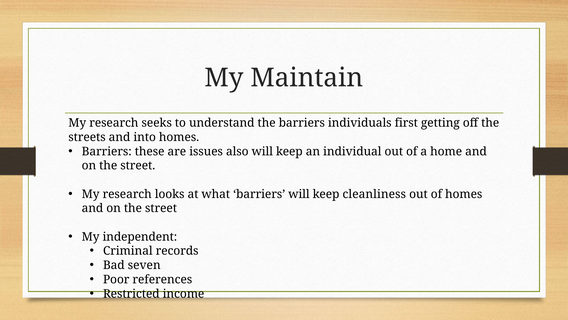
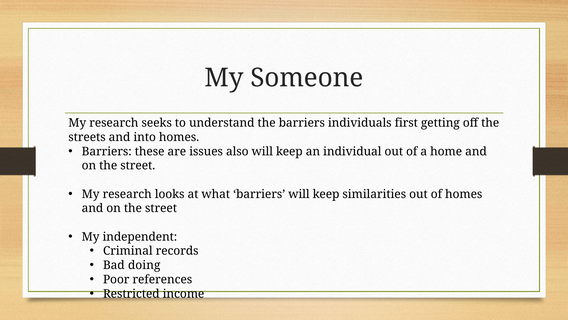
Maintain: Maintain -> Someone
cleanliness: cleanliness -> similarities
seven: seven -> doing
